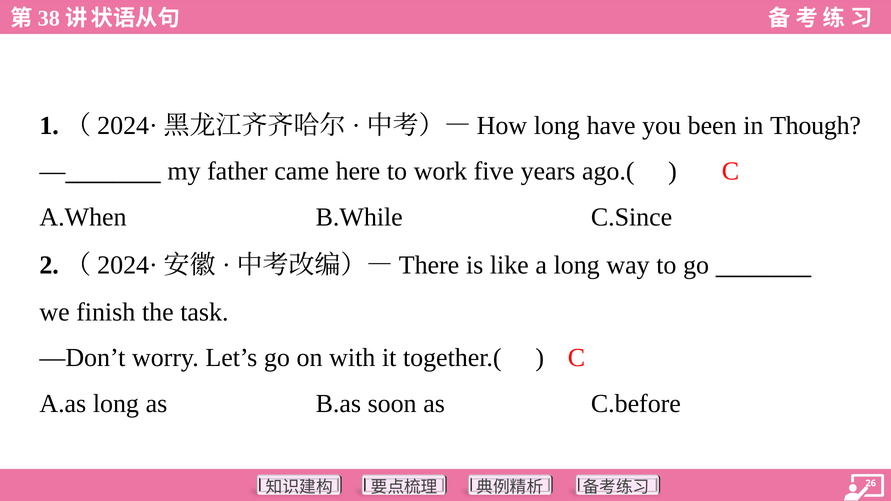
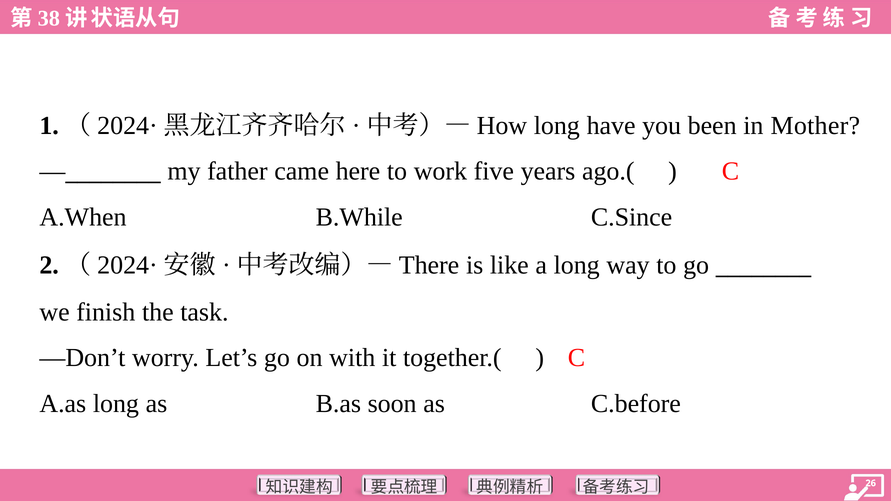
Though: Though -> Mother
